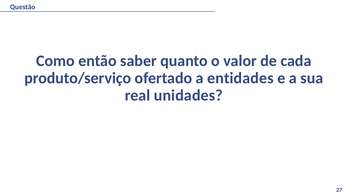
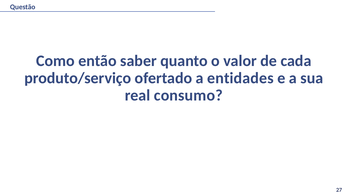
unidades: unidades -> consumo
